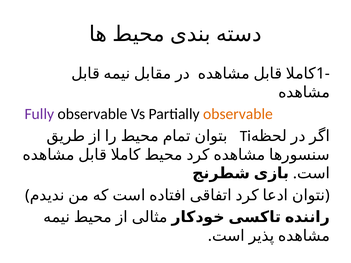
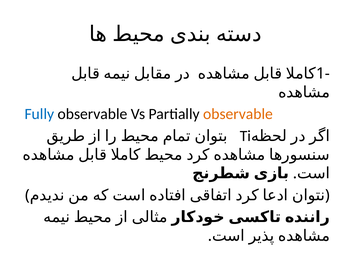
Fully colour: purple -> blue
